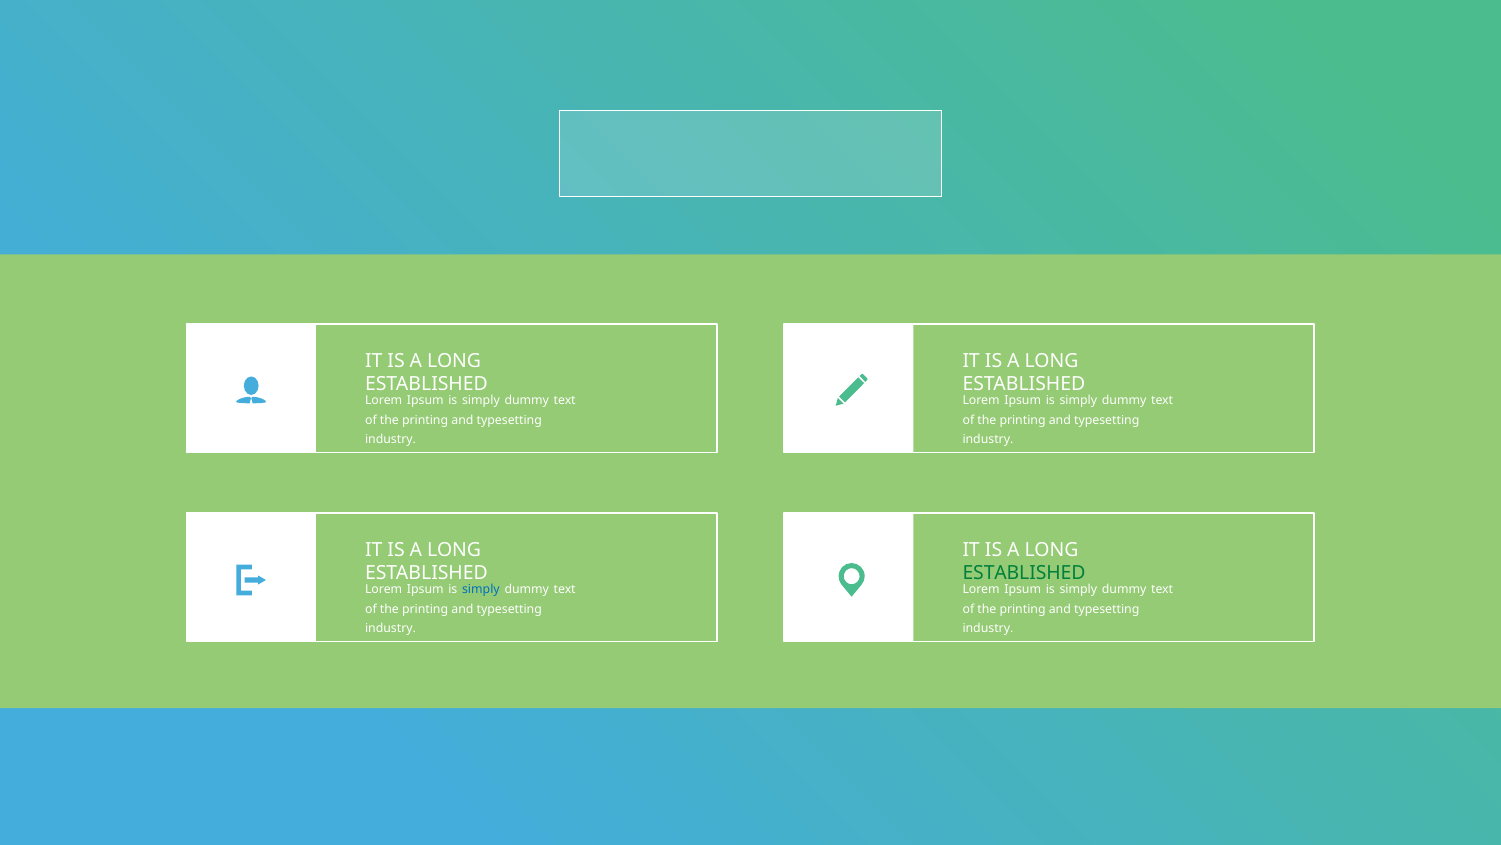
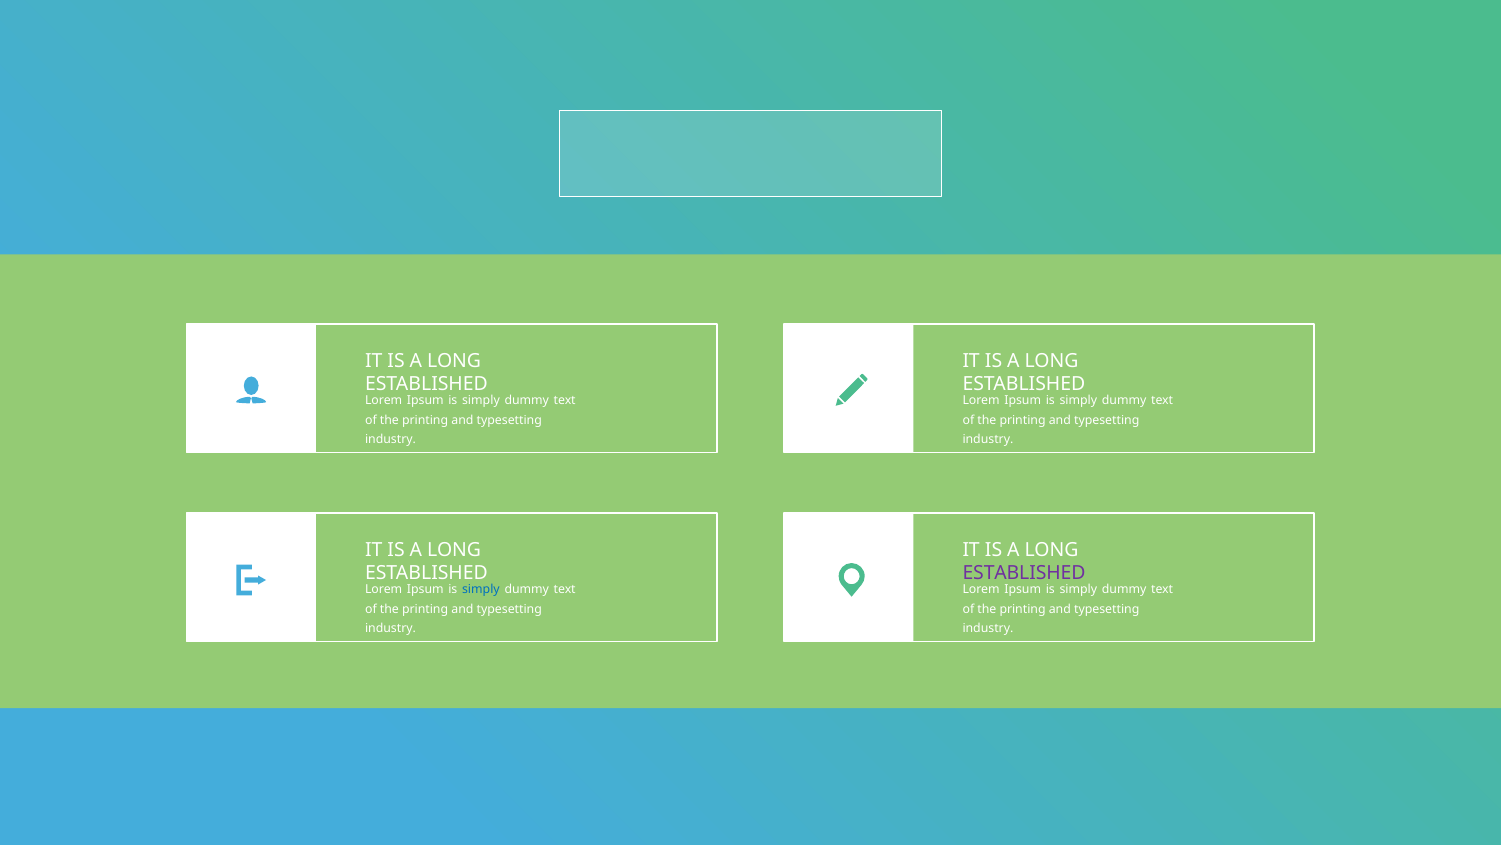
ESTABLISHED at (1024, 573) colour: green -> purple
